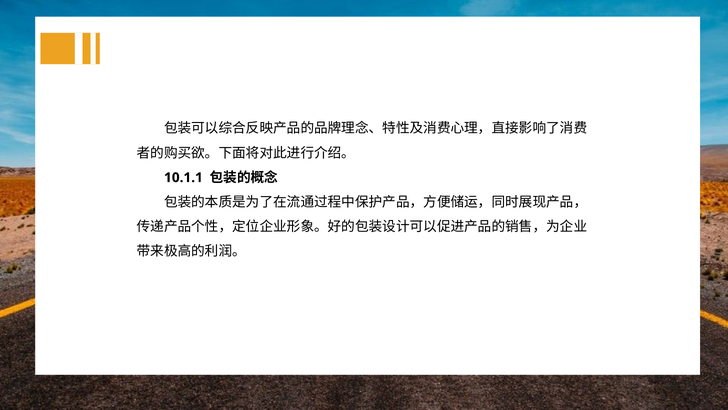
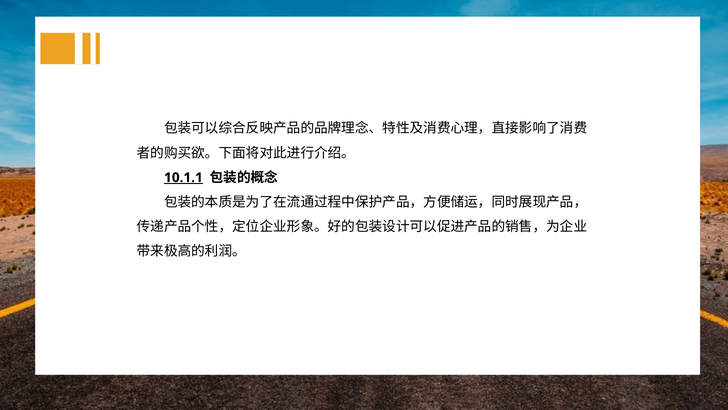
10.1.1 underline: none -> present
